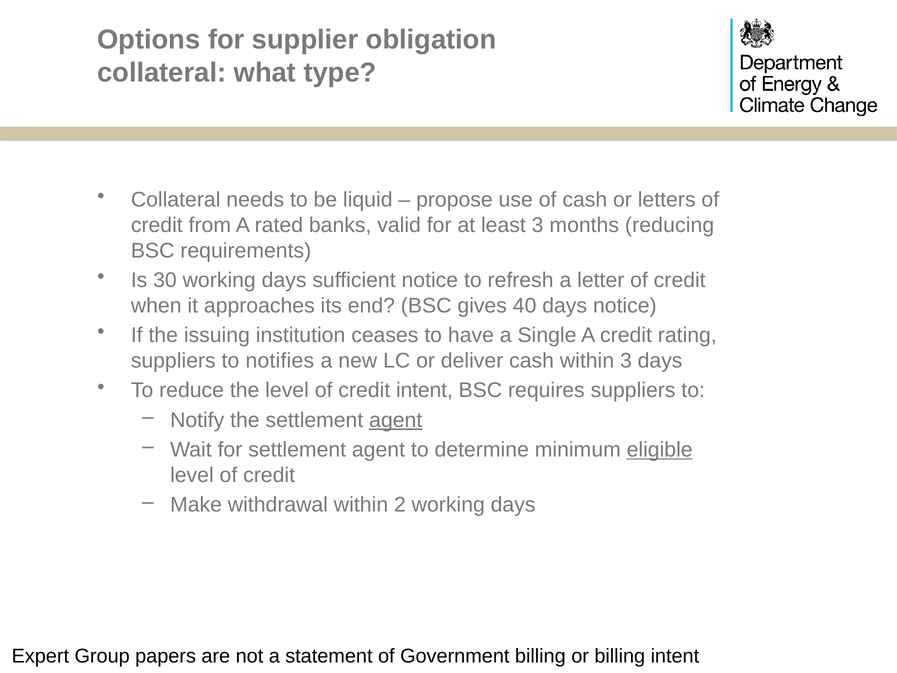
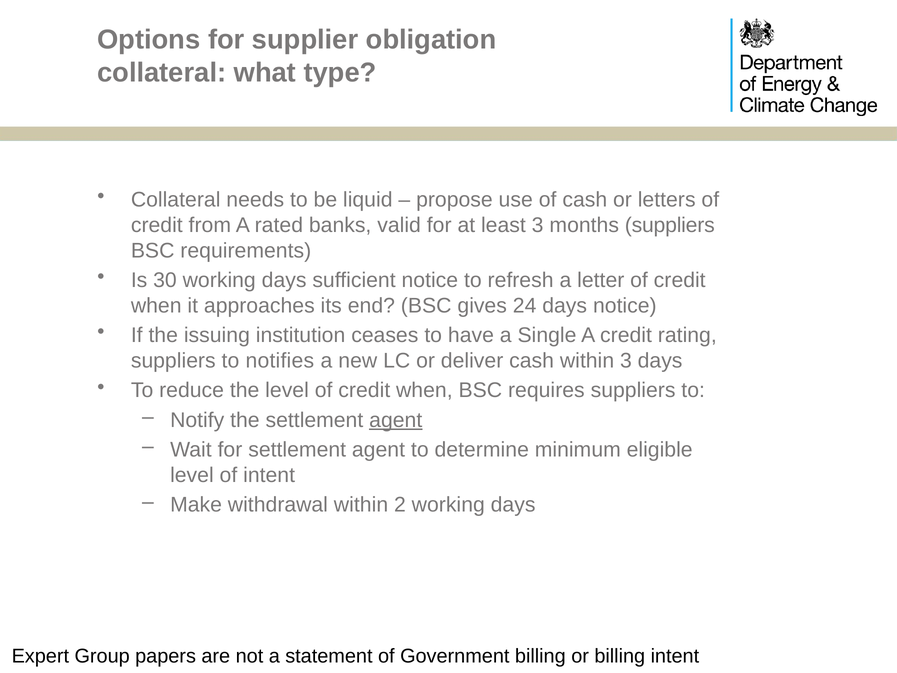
months reducing: reducing -> suppliers
40: 40 -> 24
level of credit intent: intent -> when
eligible underline: present -> none
credit at (269, 475): credit -> intent
